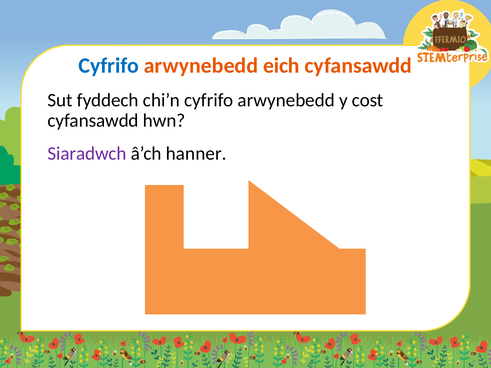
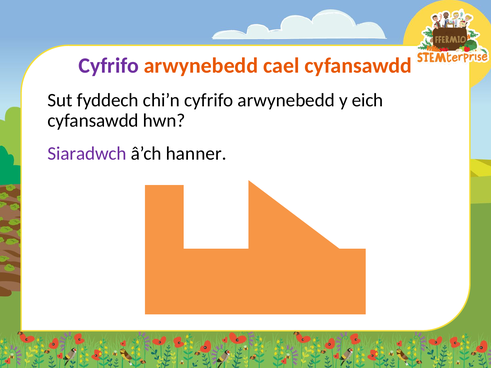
Cyfrifo at (109, 66) colour: blue -> purple
eich: eich -> cael
cost: cost -> eich
